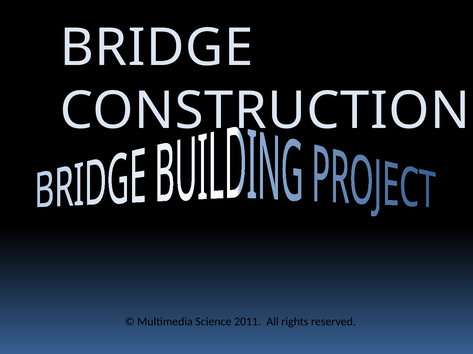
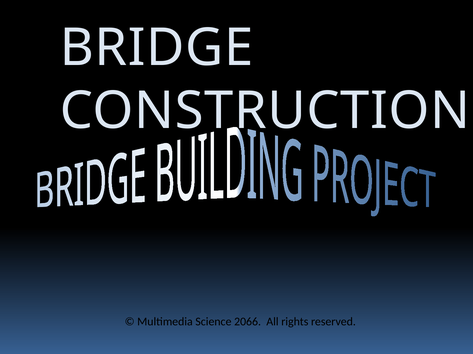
2011: 2011 -> 2066
